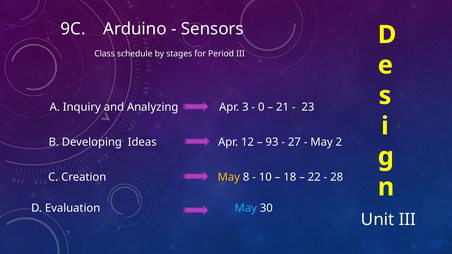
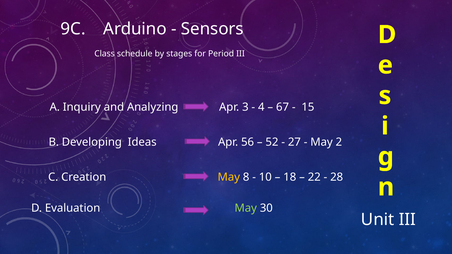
0: 0 -> 4
21: 21 -> 67
23: 23 -> 15
12: 12 -> 56
93: 93 -> 52
May at (246, 208) colour: light blue -> light green
